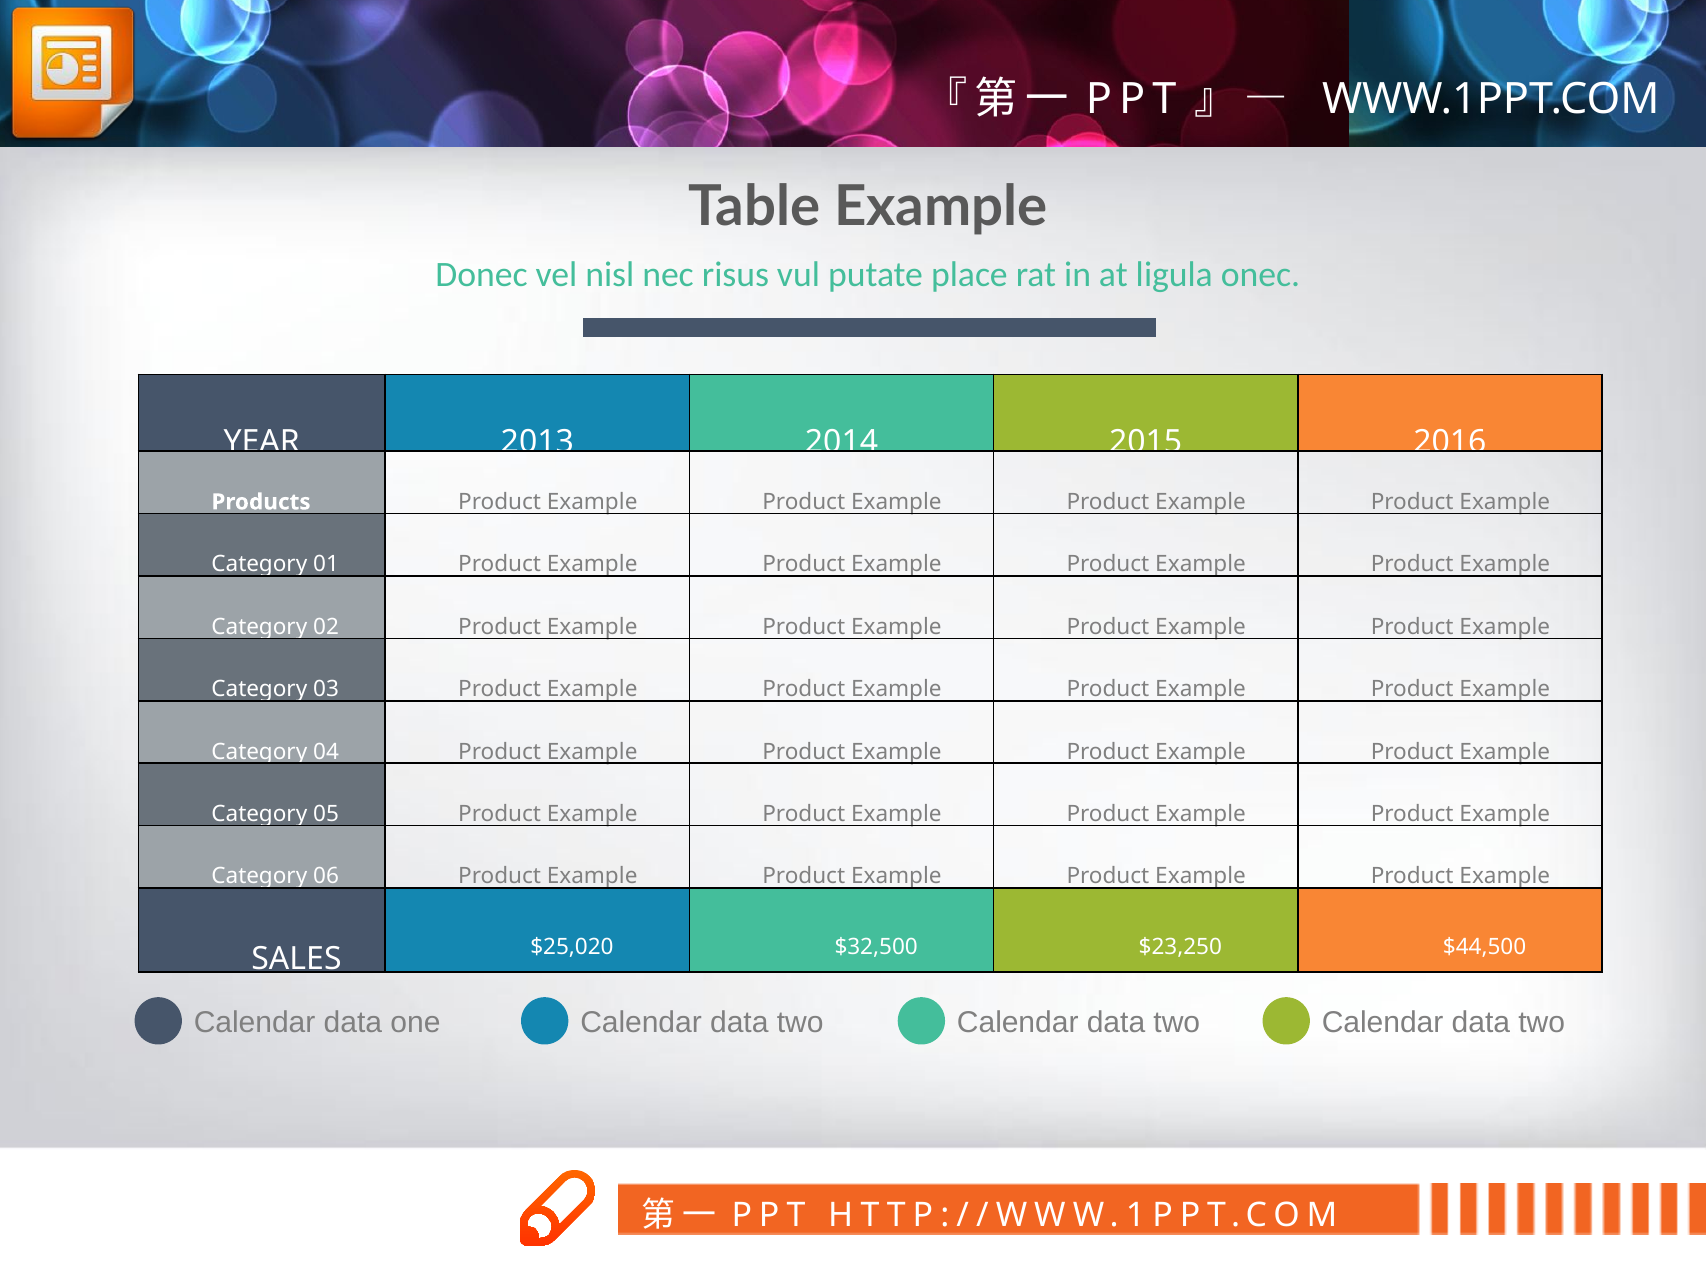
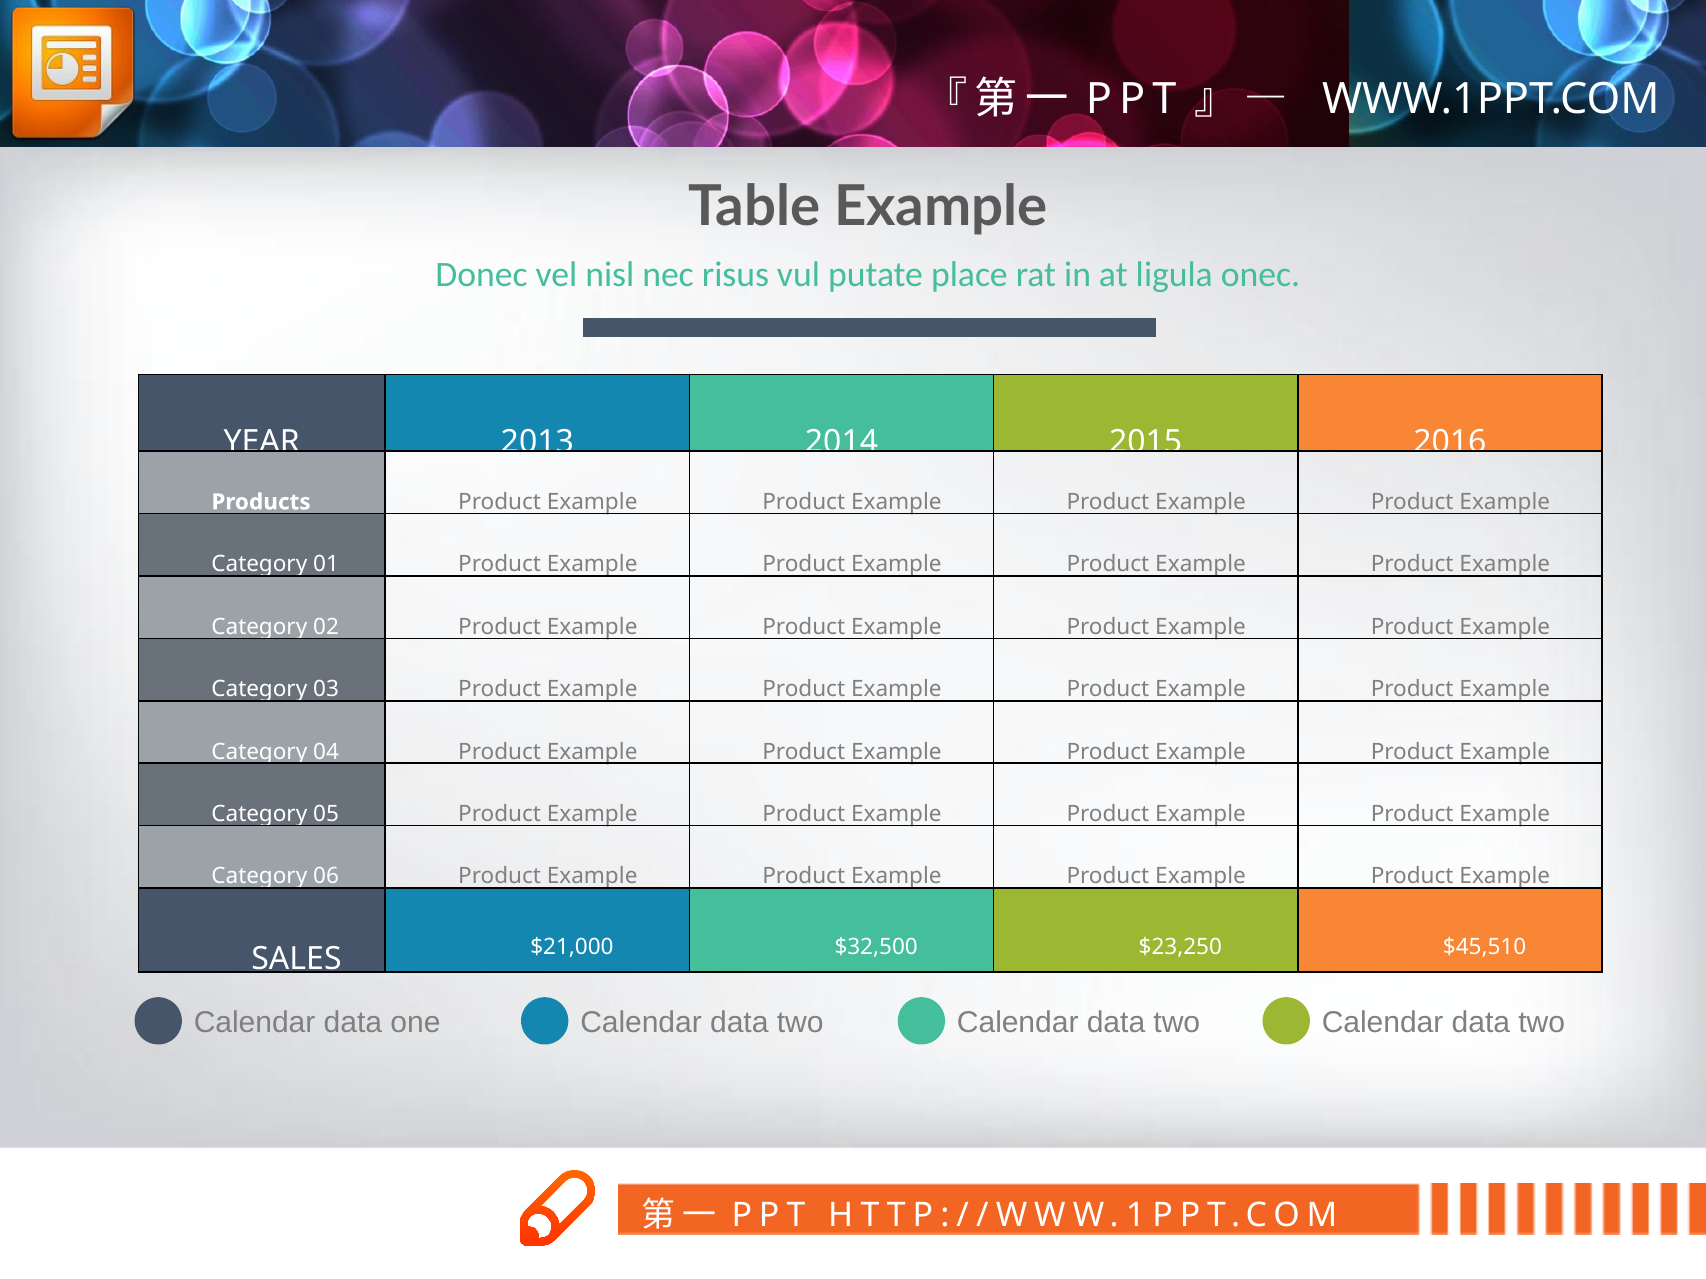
$25,020: $25,020 -> $21,000
$44,500: $44,500 -> $45,510
